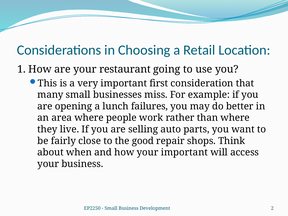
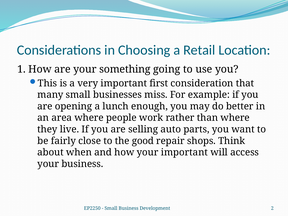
restaurant: restaurant -> something
failures: failures -> enough
